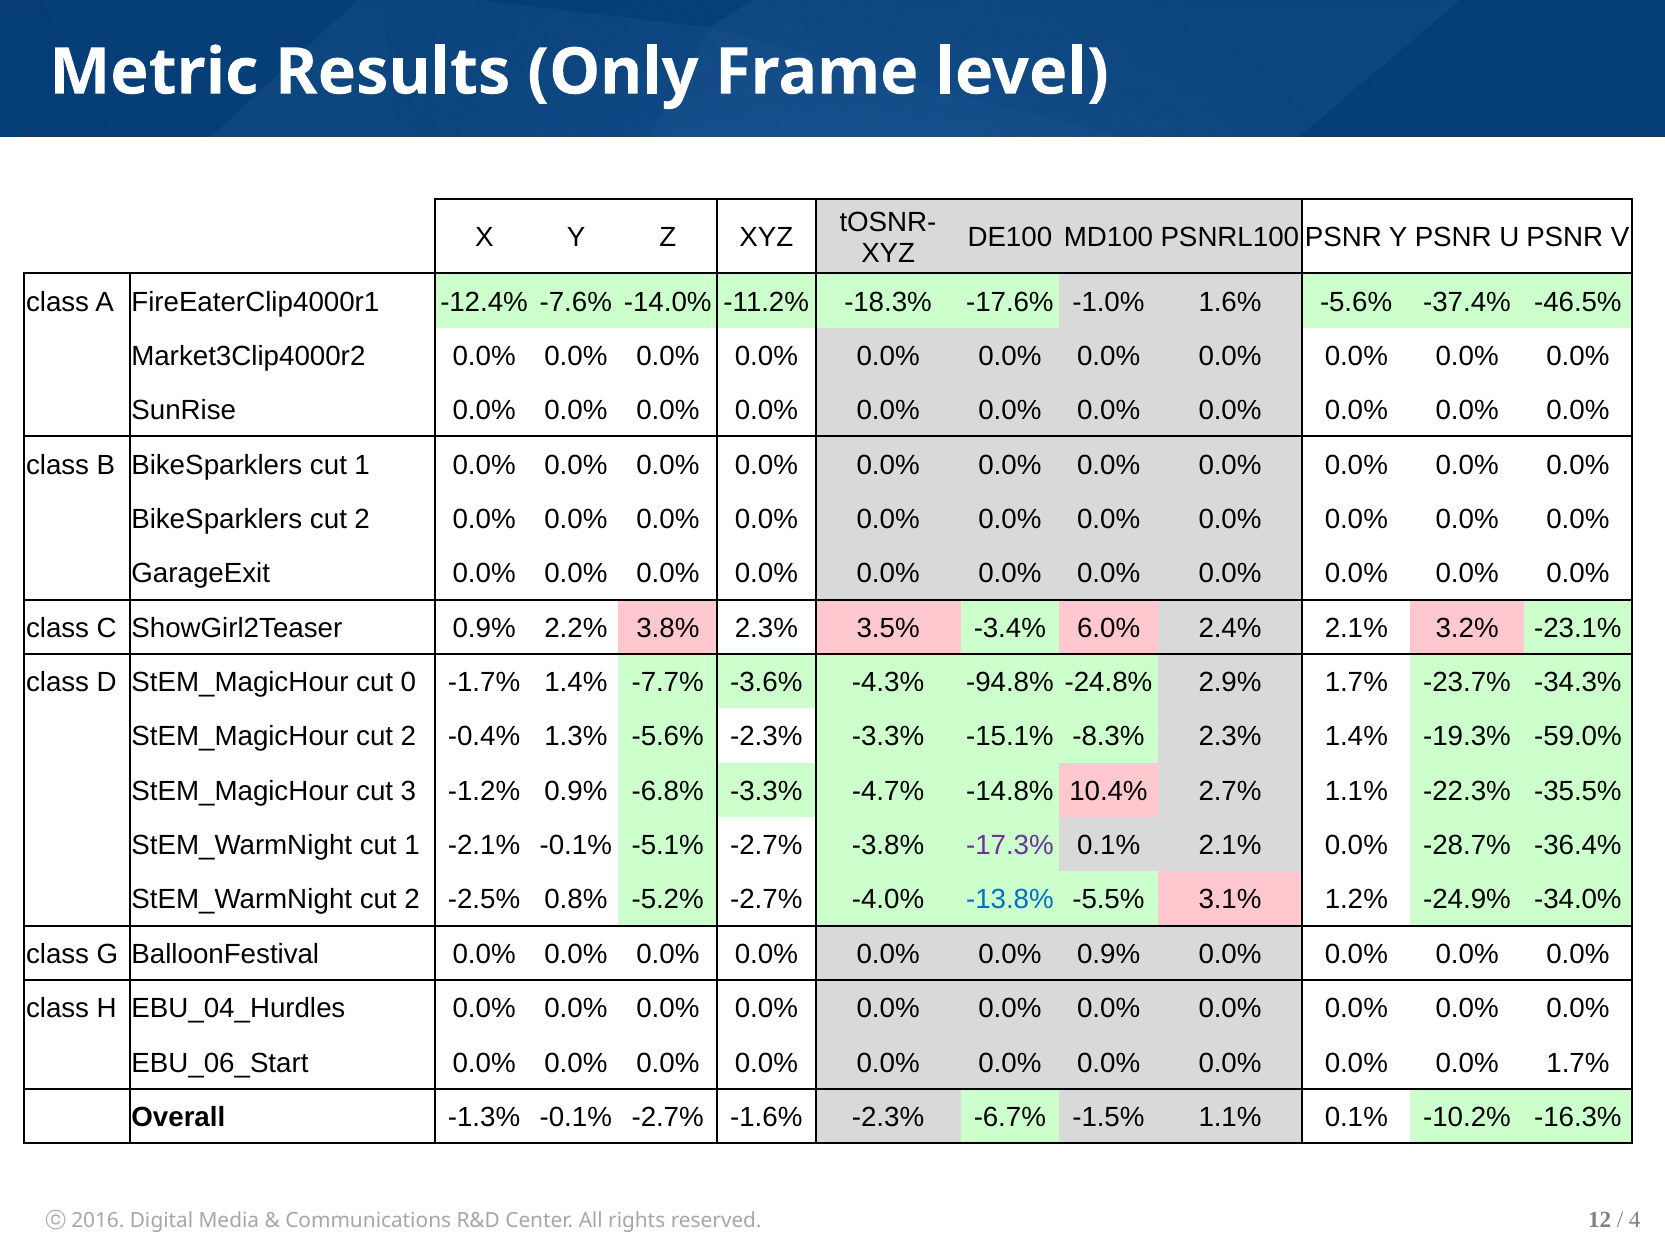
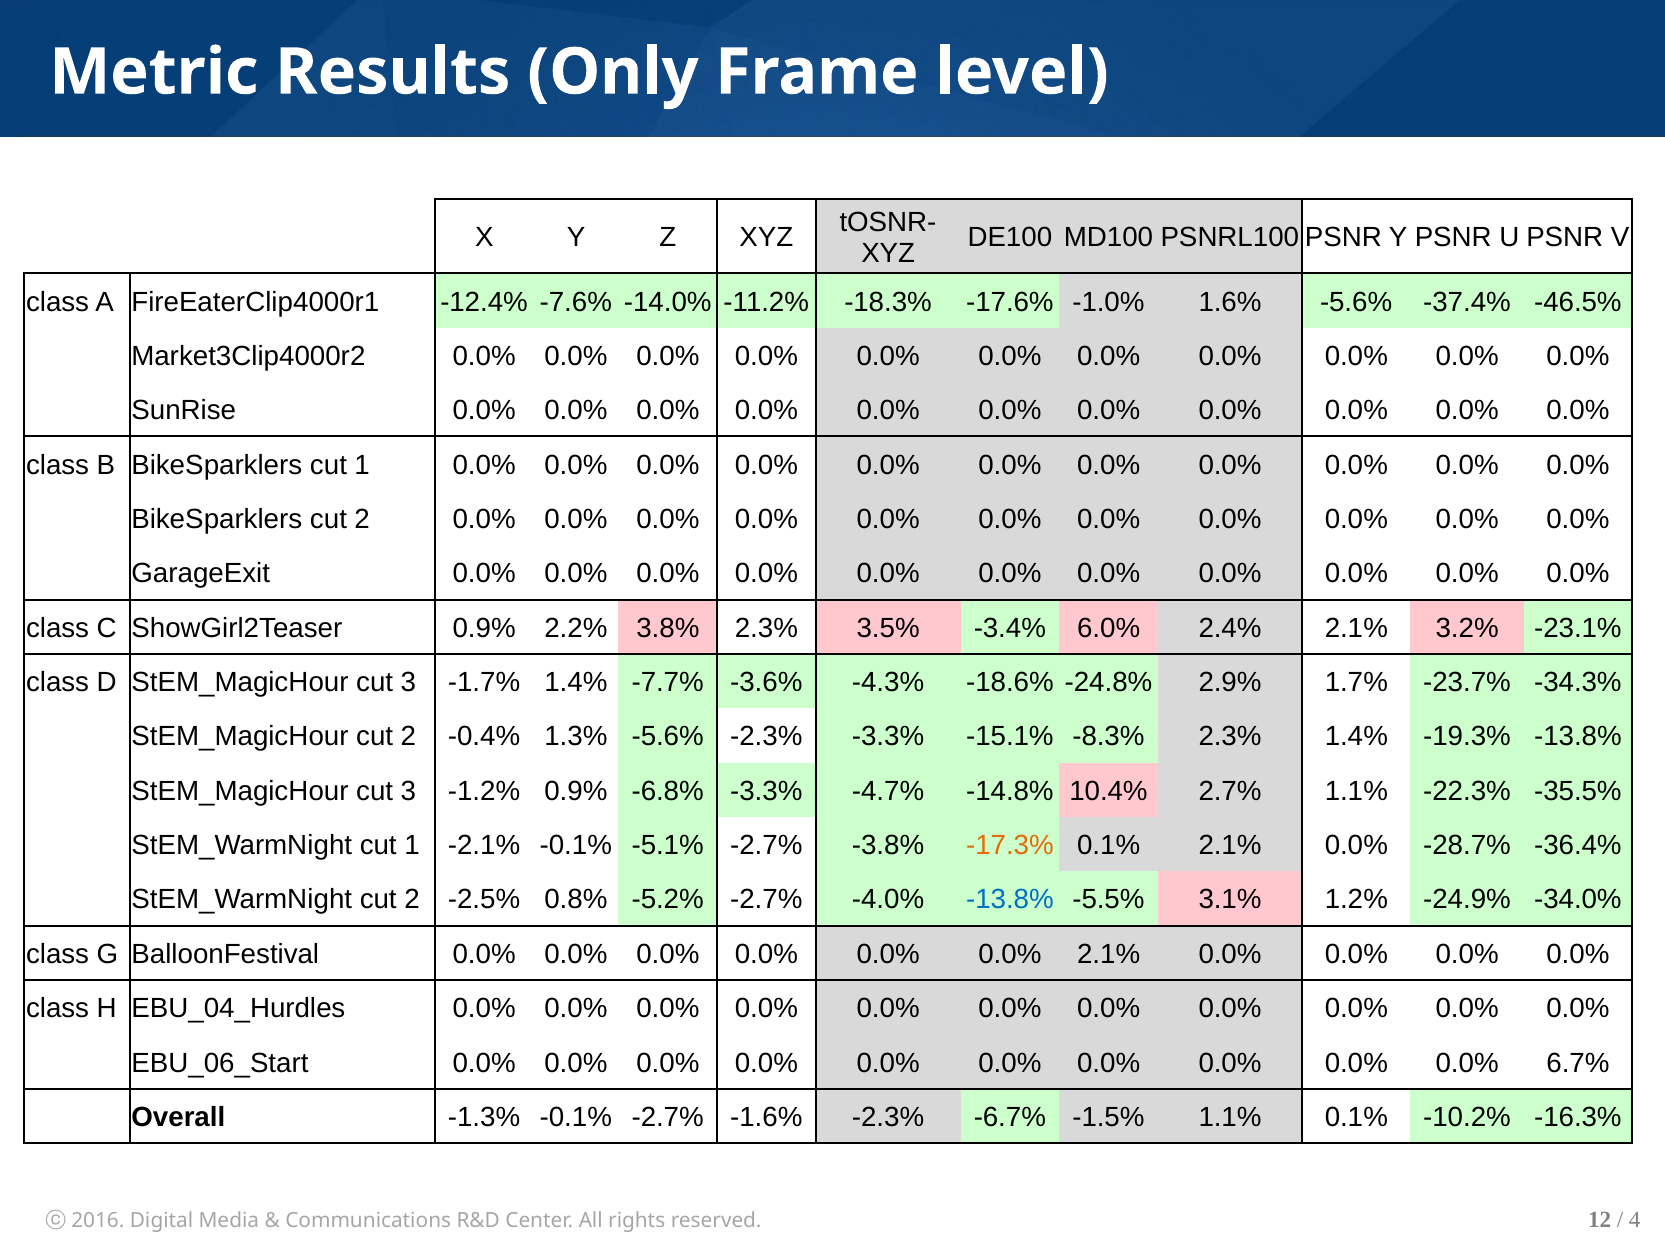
0 at (408, 682): 0 -> 3
-94.8%: -94.8% -> -18.6%
-19.3% -59.0%: -59.0% -> -13.8%
-17.3% colour: purple -> orange
0.0% 0.9%: 0.9% -> 2.1%
0.0% 1.7%: 1.7% -> 6.7%
